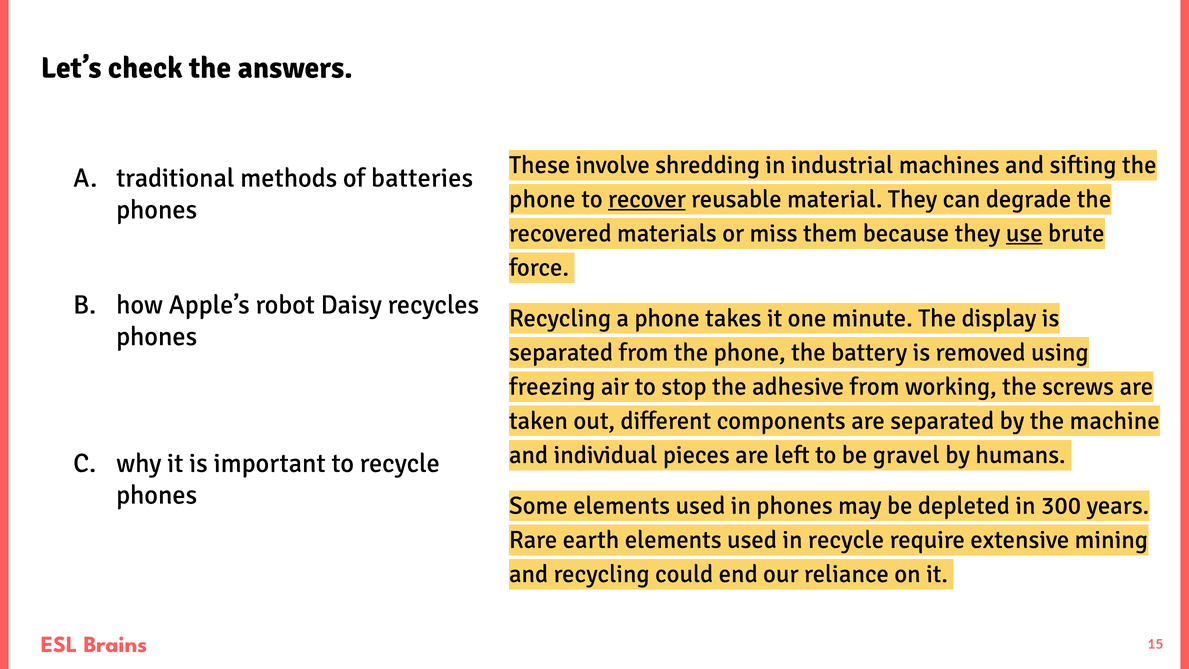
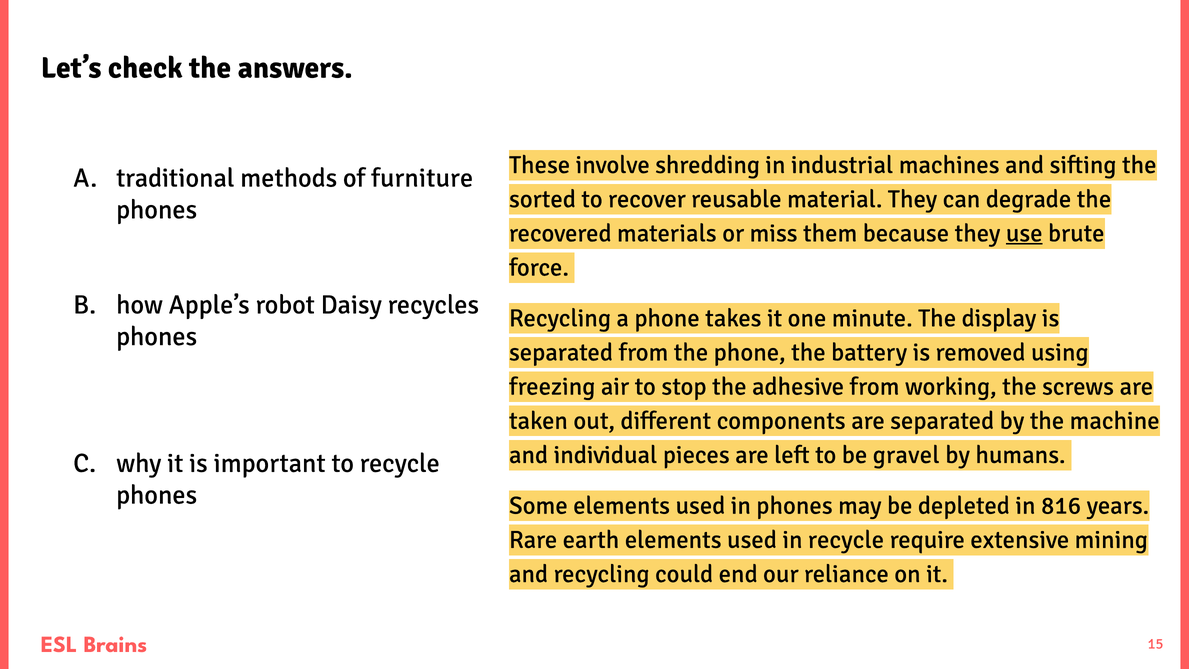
batteries: batteries -> furniture
phone at (542, 199): phone -> sorted
recover underline: present -> none
300: 300 -> 816
